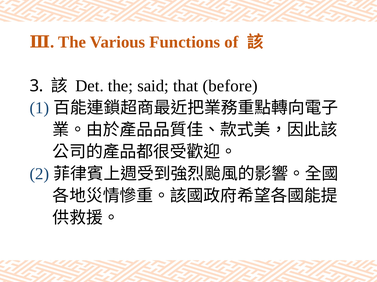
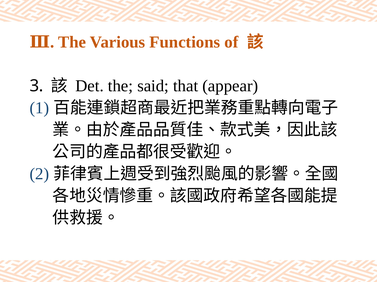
before: before -> appear
